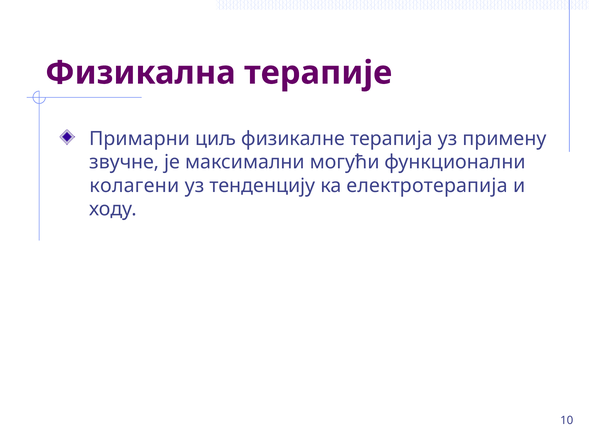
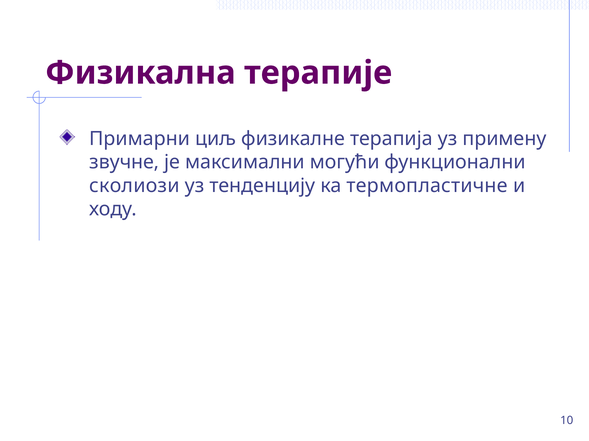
колагени: колагени -> сколиози
електротерапија: електротерапија -> термопластичне
